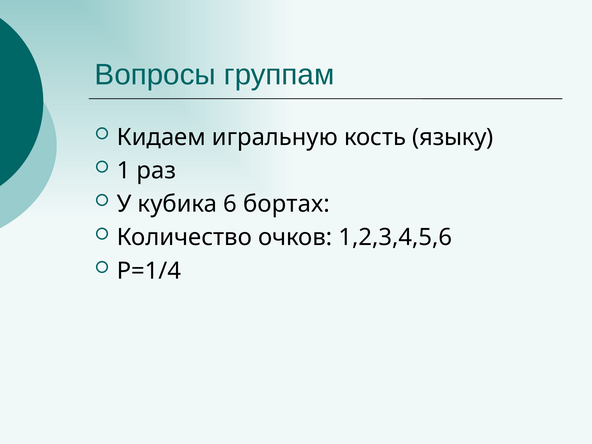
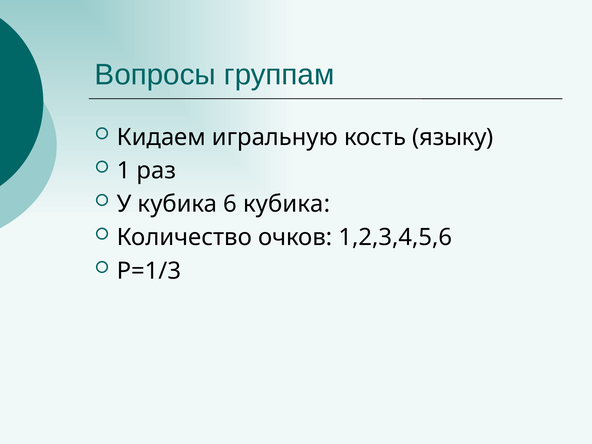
6 бортах: бортах -> кубика
Р=1/4: Р=1/4 -> Р=1/3
